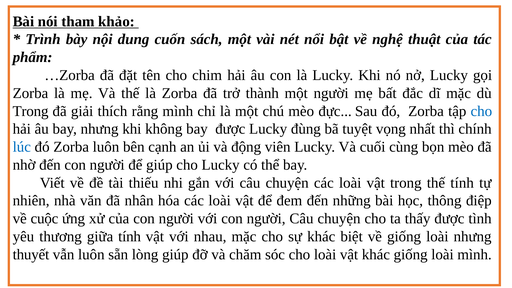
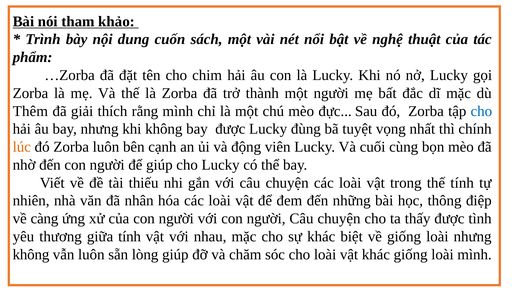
Trong at (31, 111): Trong -> Thêm
lúc colour: blue -> orange
cuộc: cuộc -> càng
thuyết at (31, 255): thuyết -> không
